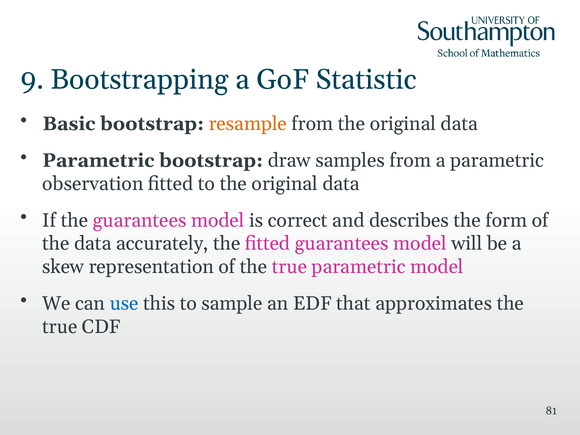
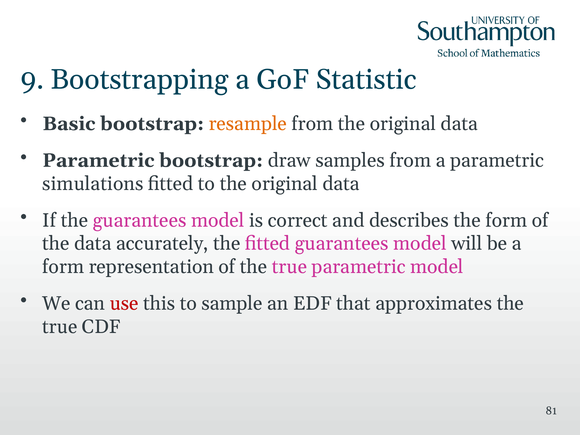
observation: observation -> simulations
skew at (63, 267): skew -> form
use colour: blue -> red
